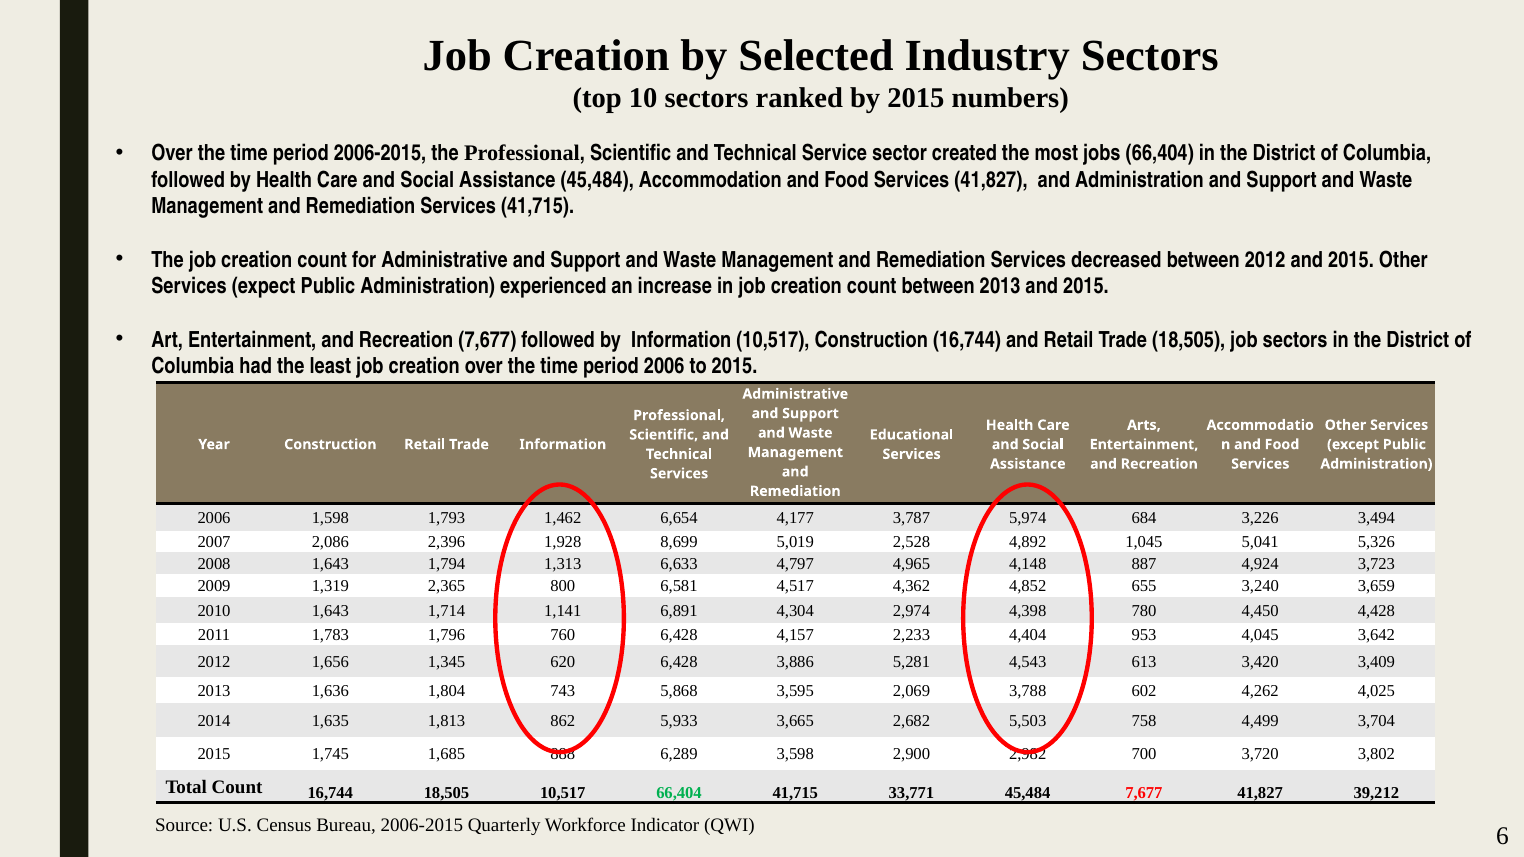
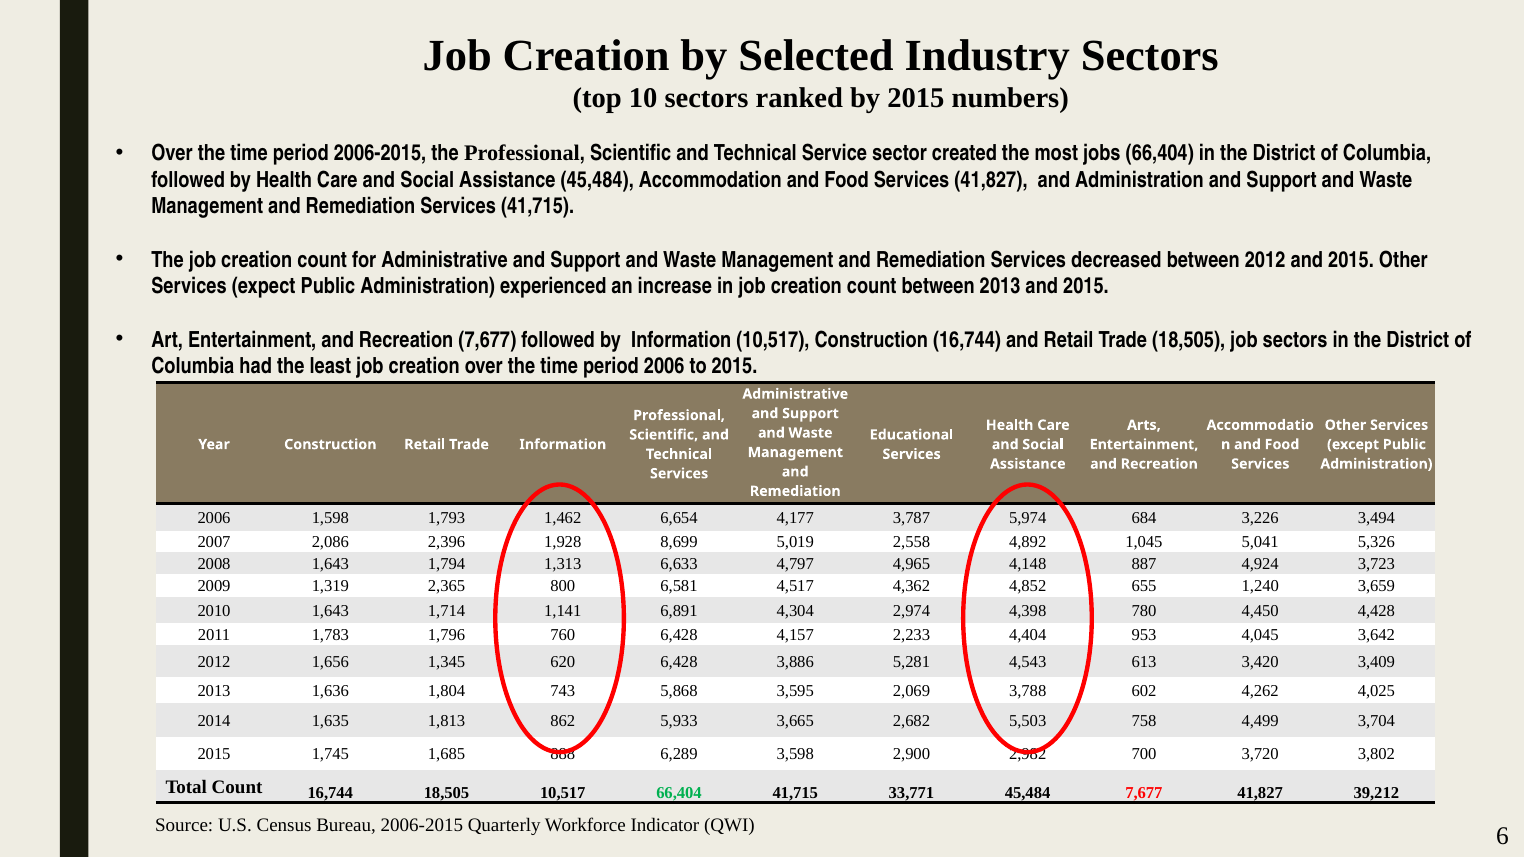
2,528: 2,528 -> 2,558
3,240: 3,240 -> 1,240
